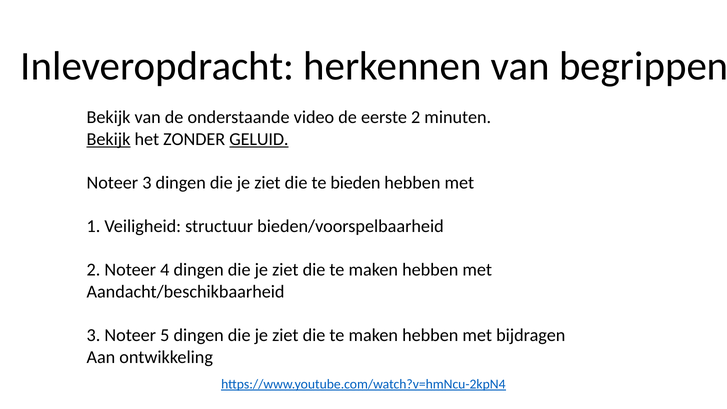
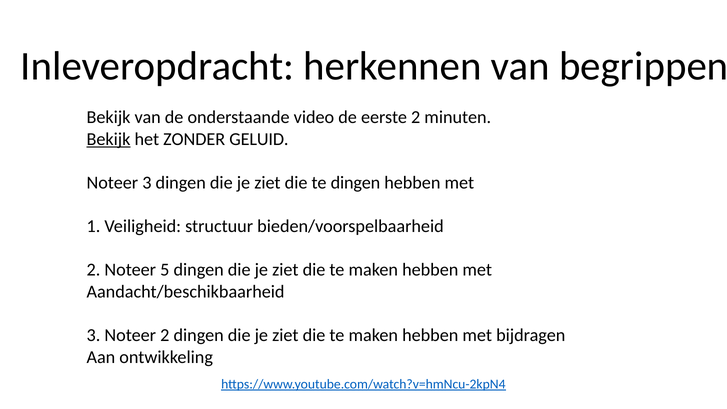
GELUID underline: present -> none
te bieden: bieden -> dingen
4: 4 -> 5
Noteer 5: 5 -> 2
